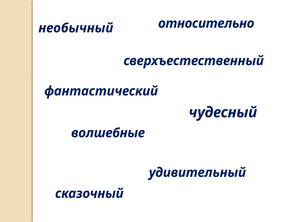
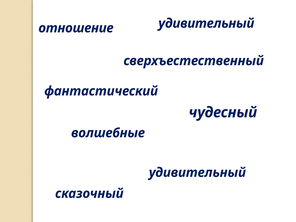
относительно at (206, 23): относительно -> удивительный
необычный: необычный -> отношение
